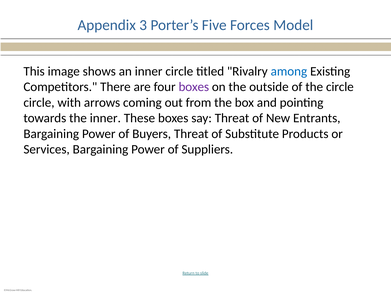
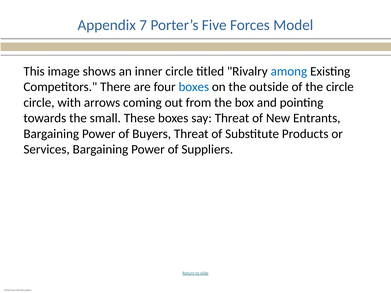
3: 3 -> 7
boxes at (194, 87) colour: purple -> blue
the inner: inner -> small
